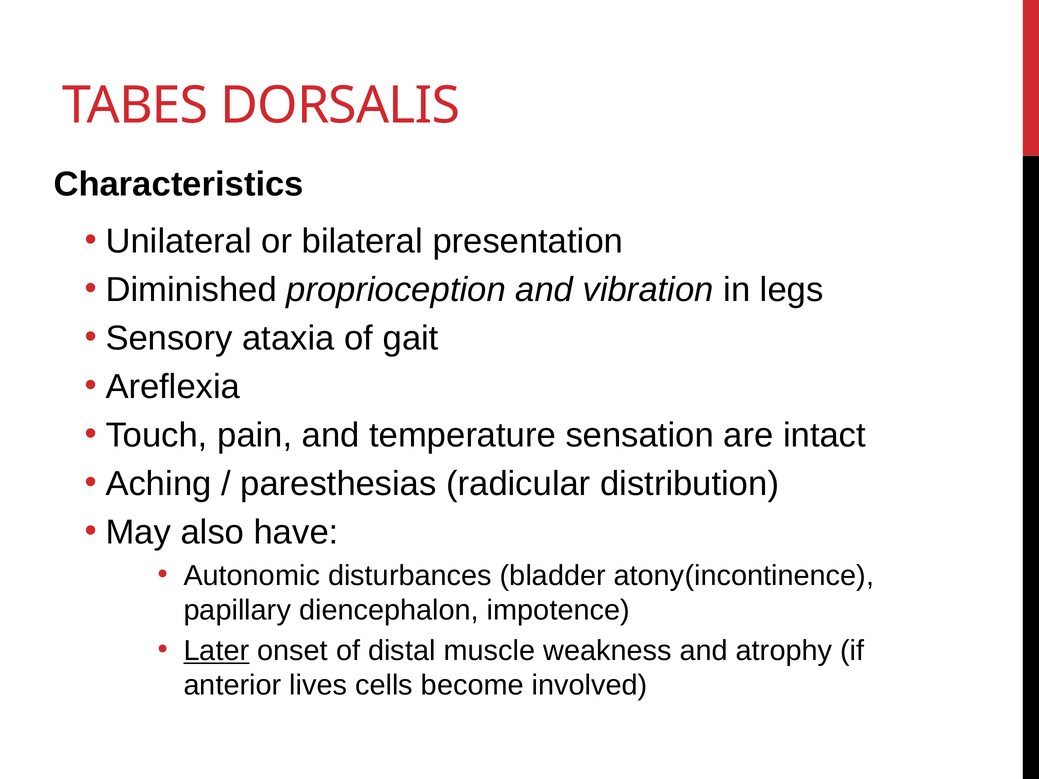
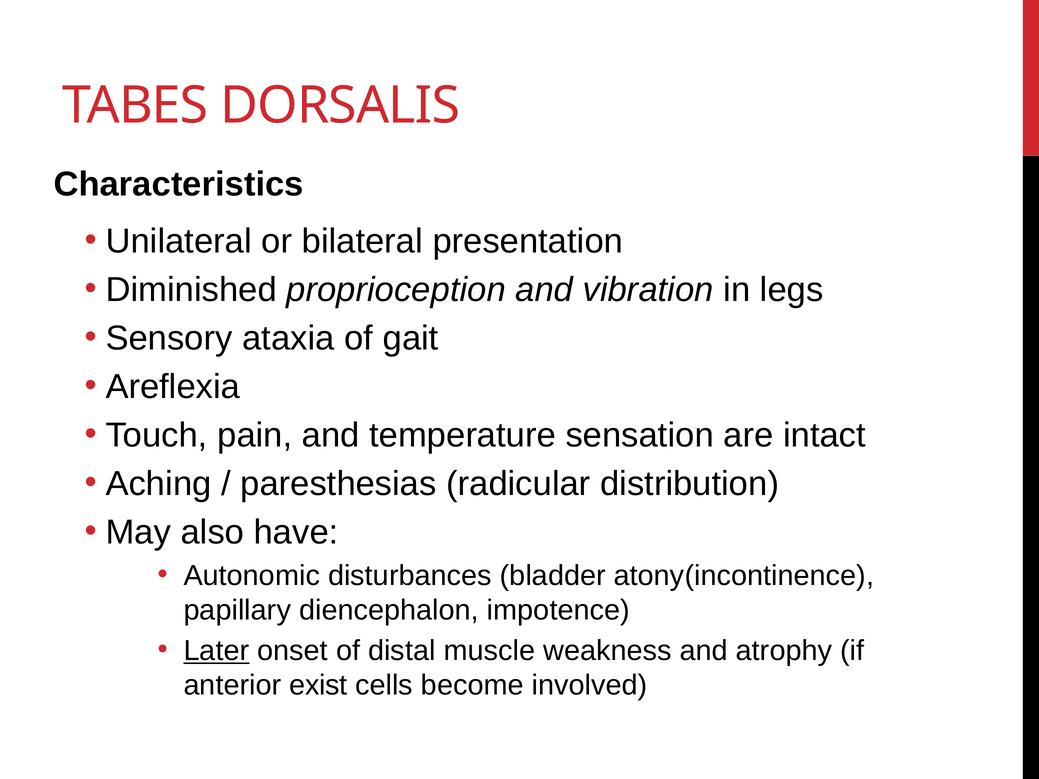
lives: lives -> exist
